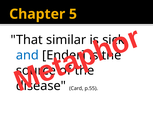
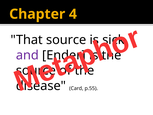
5: 5 -> 4
That similar: similar -> source
and colour: blue -> purple
